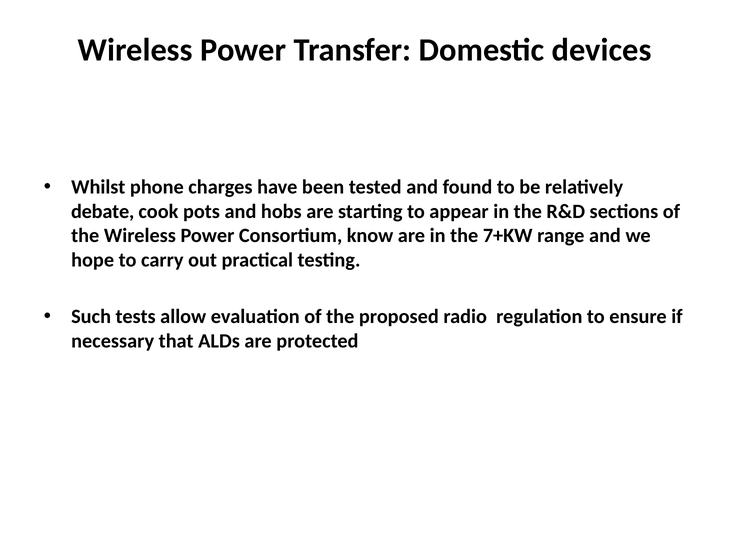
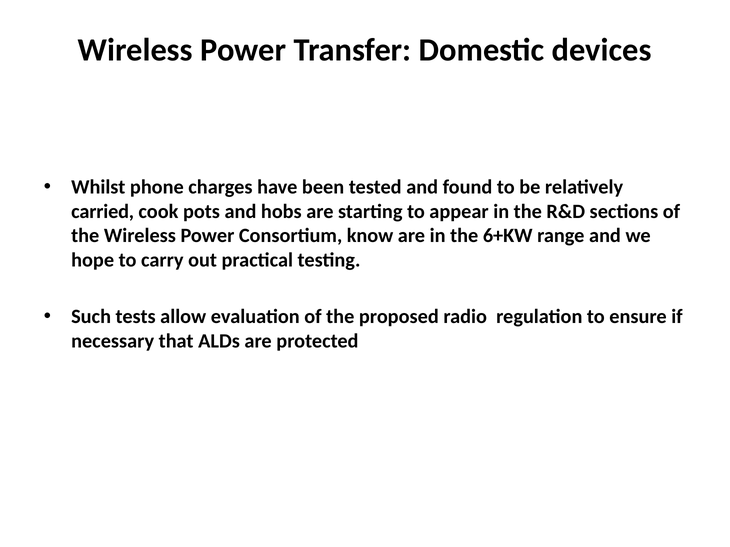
debate: debate -> carried
7+KW: 7+KW -> 6+KW
